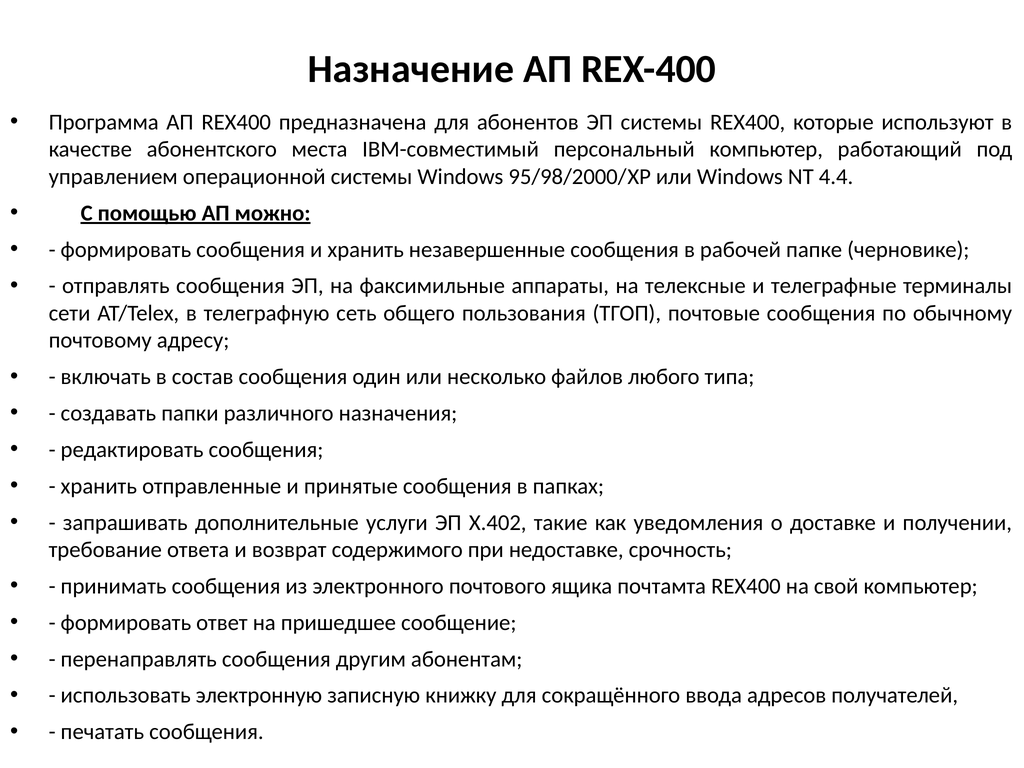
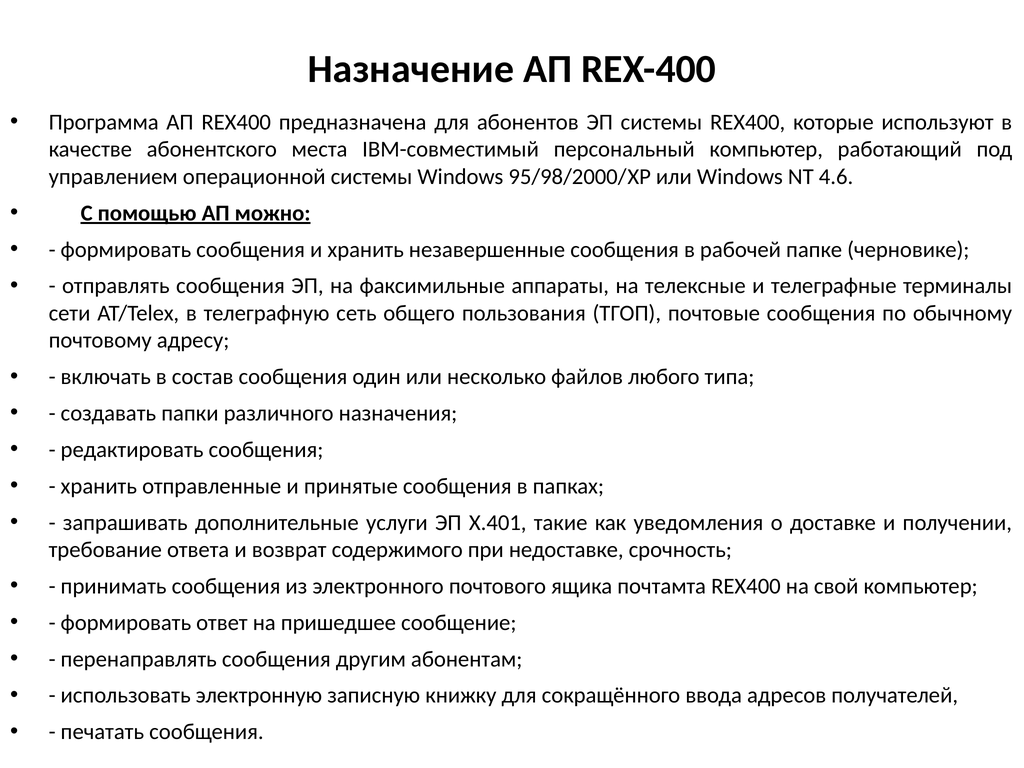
4.4: 4.4 -> 4.6
X.402: X.402 -> X.401
